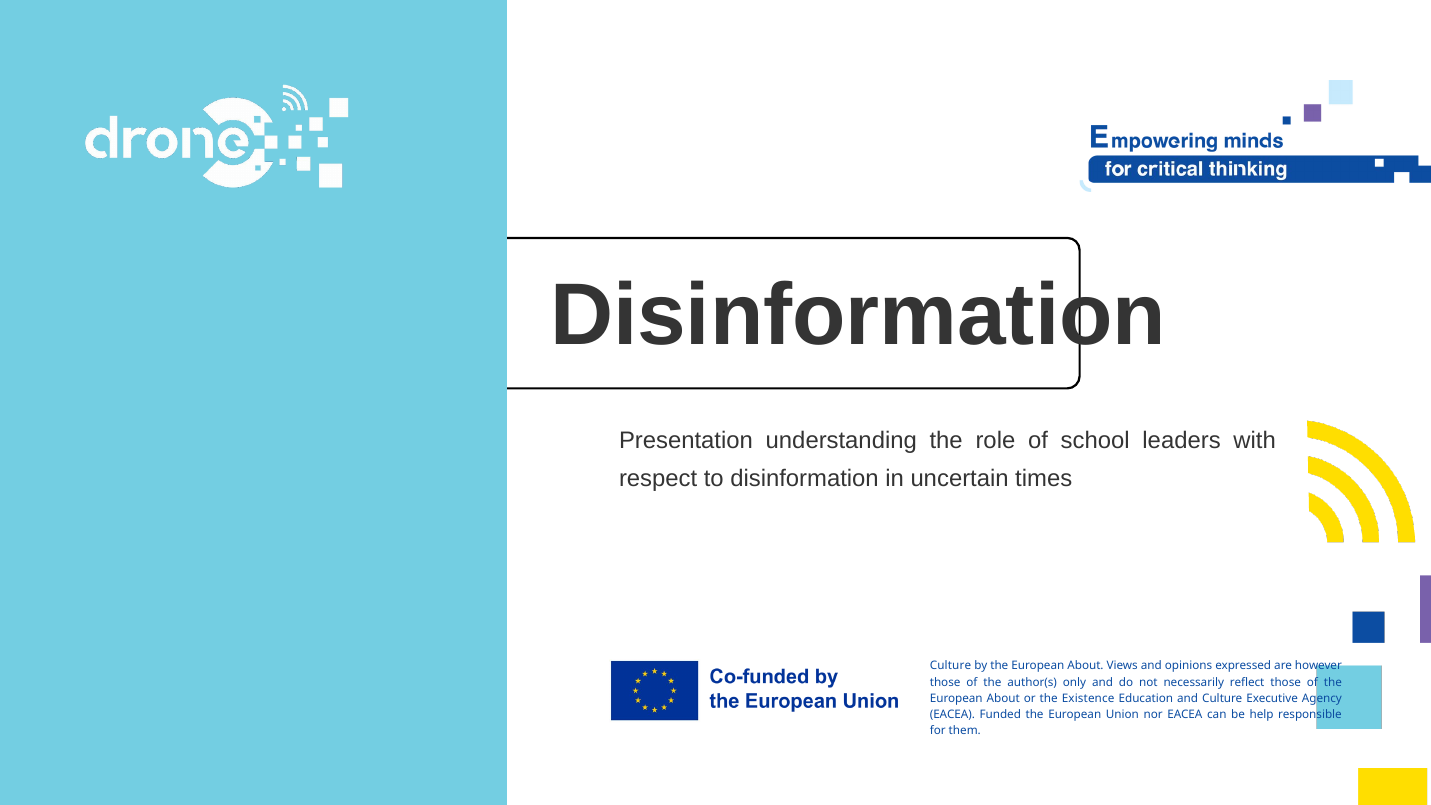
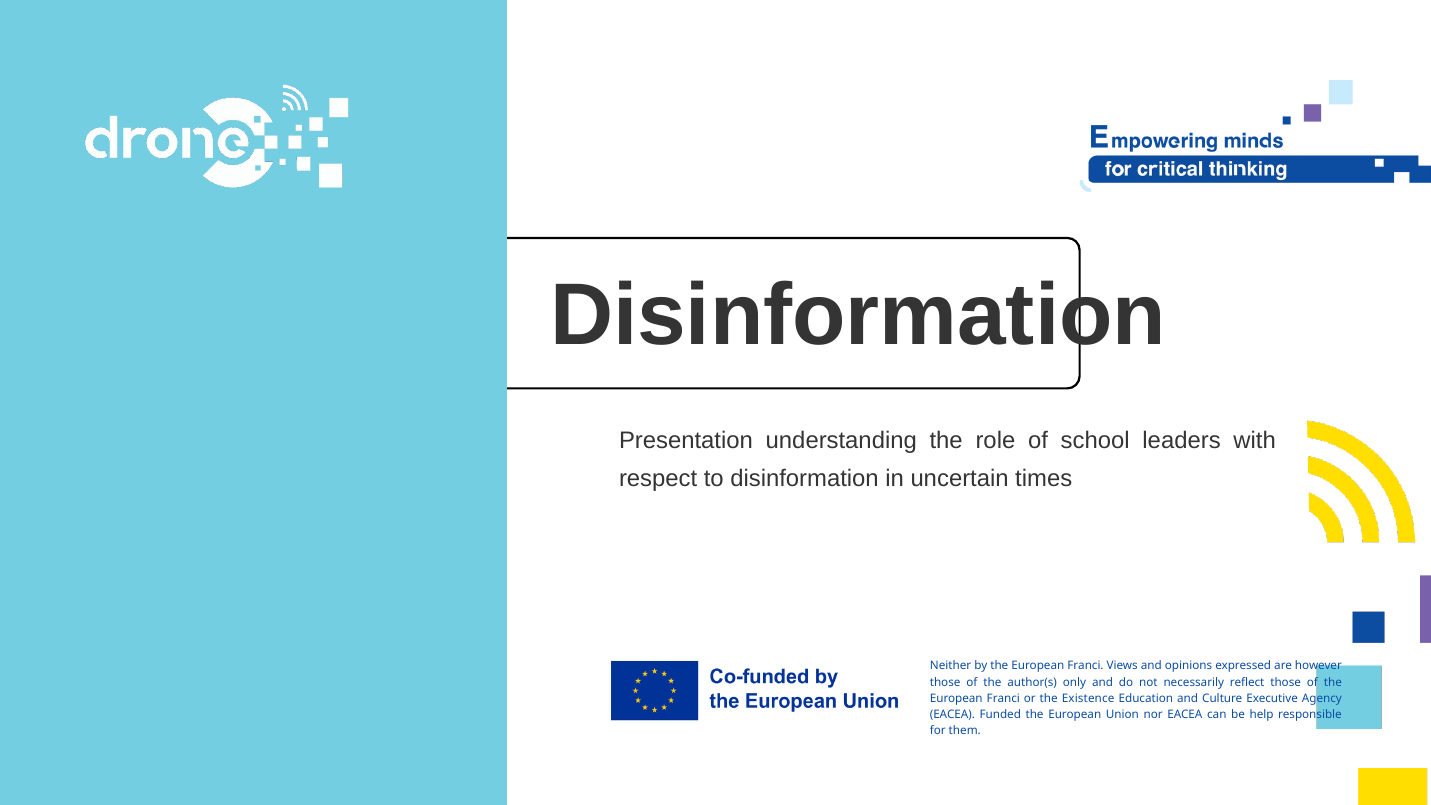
Culture at (951, 666): Culture -> Neither
by the European About: About -> Franci
About at (1003, 698): About -> Franci
